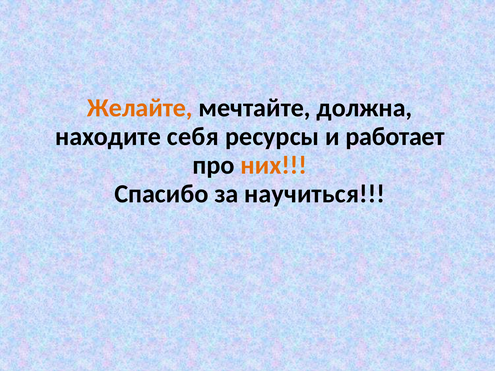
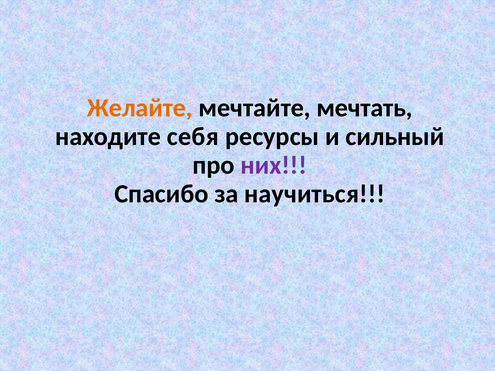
должна: должна -> мечтать
работает: работает -> сильный
них colour: orange -> purple
